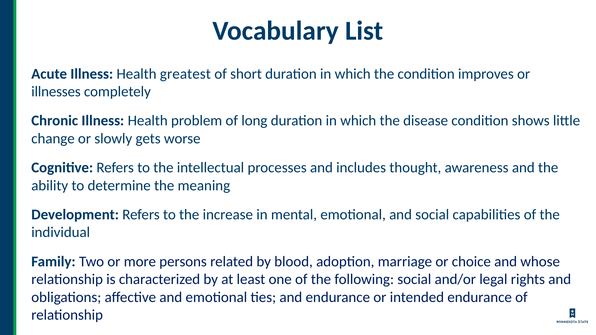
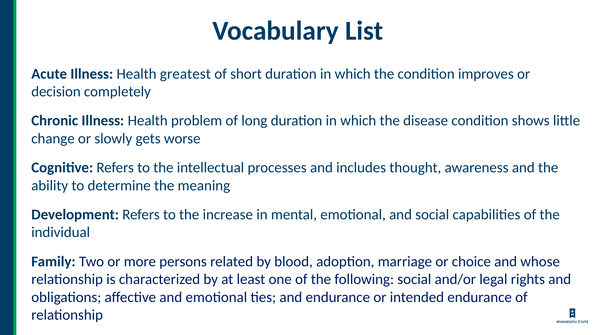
illnesses: illnesses -> decision
